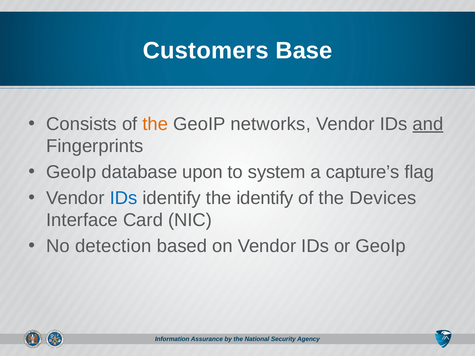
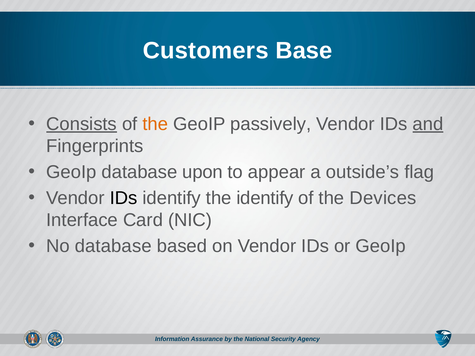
Consists underline: none -> present
networks: networks -> passively
system: system -> appear
capture’s: capture’s -> outside’s
IDs at (124, 198) colour: blue -> black
No detection: detection -> database
